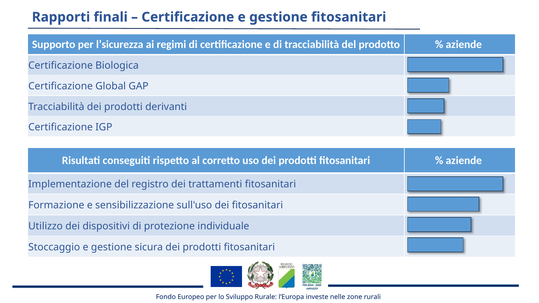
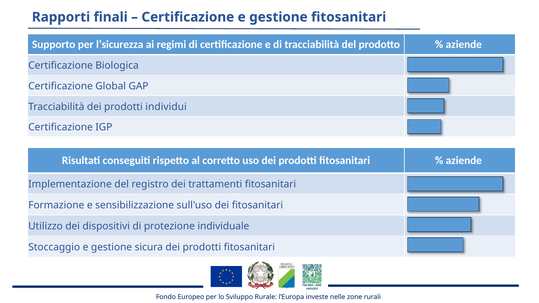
derivanti: derivanti -> individui
